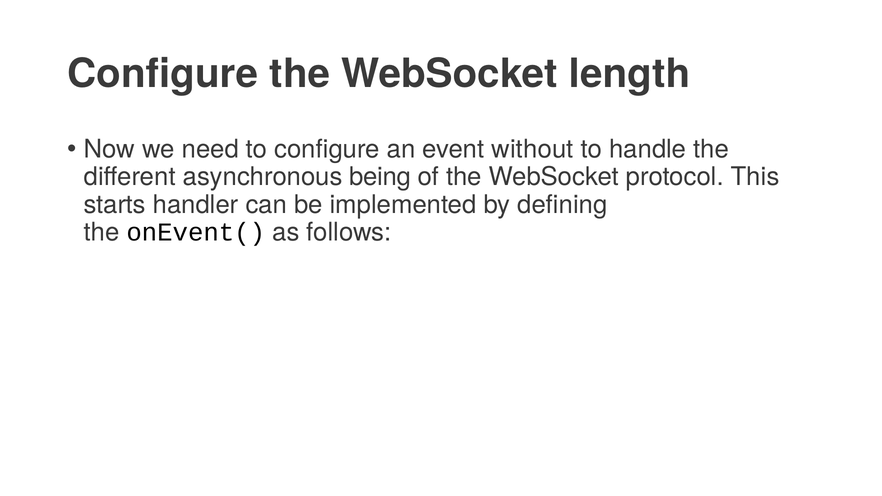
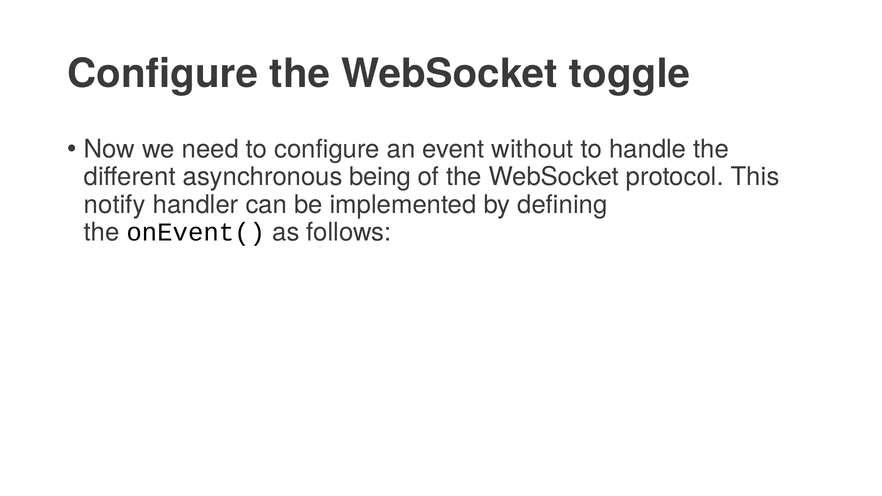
length: length -> toggle
starts: starts -> notify
